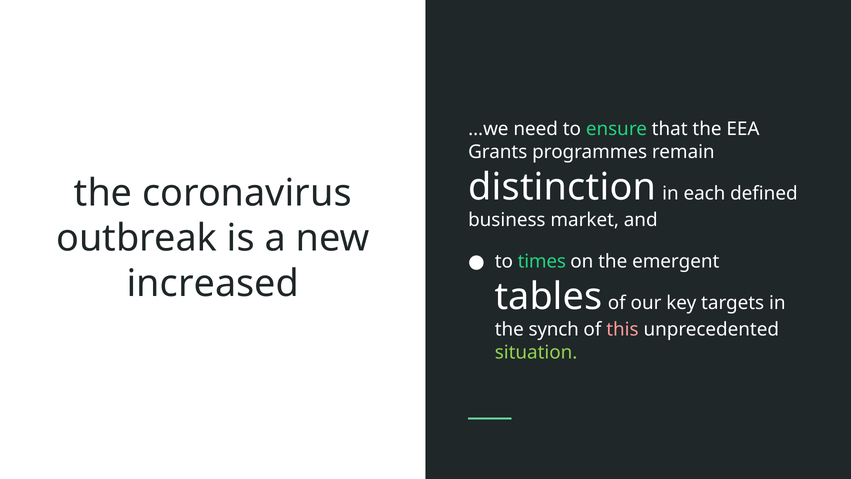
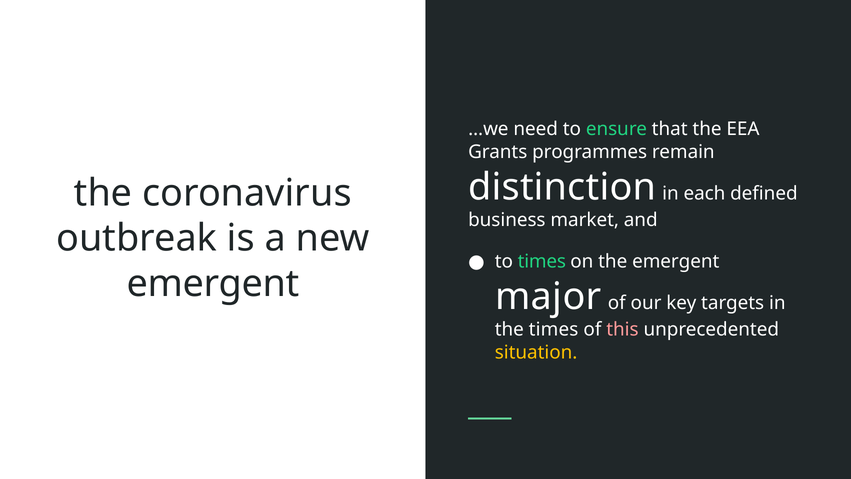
increased at (213, 284): increased -> emergent
tables: tables -> major
the synch: synch -> times
situation colour: light green -> yellow
